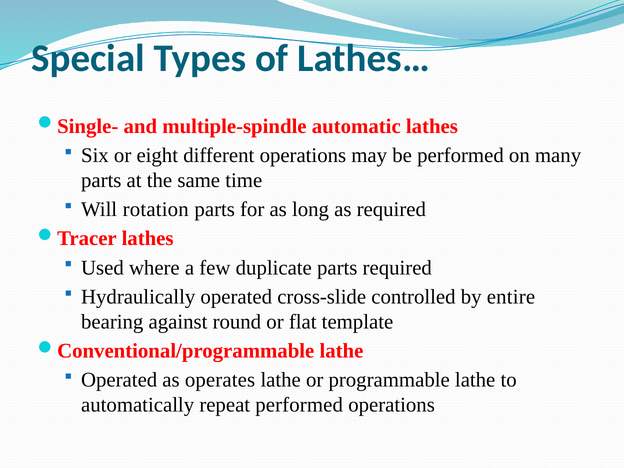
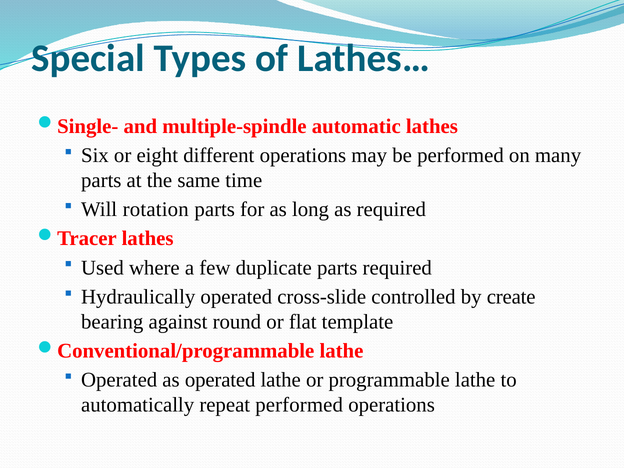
entire: entire -> create
as operates: operates -> operated
